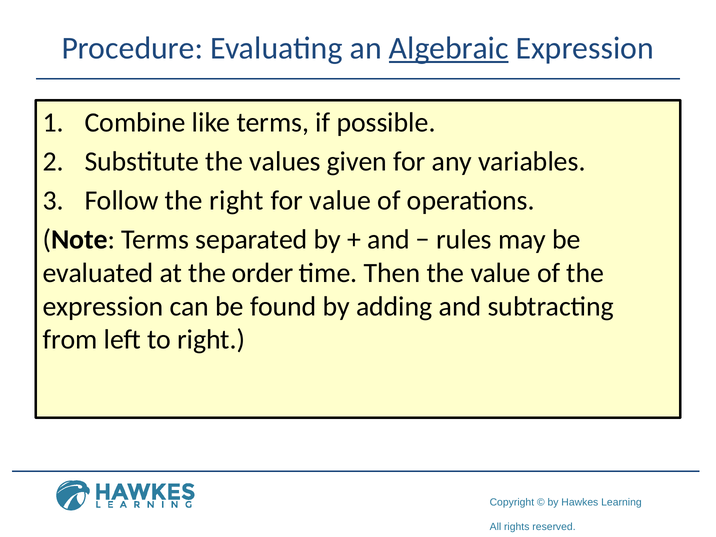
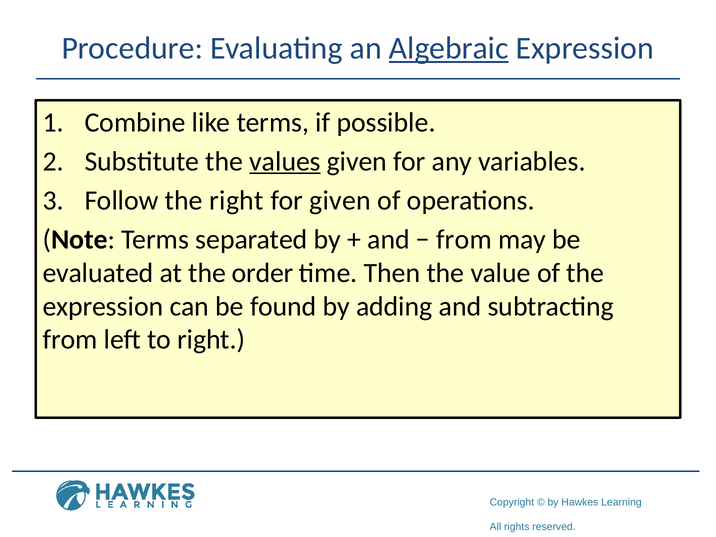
values underline: none -> present
for value: value -> given
rules at (464, 239): rules -> from
